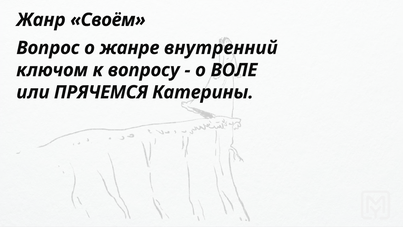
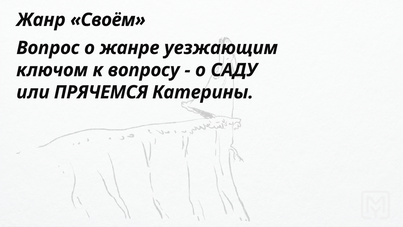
внутренний: внутренний -> уезжающим
ВОЛЕ: ВОЛЕ -> САДУ
